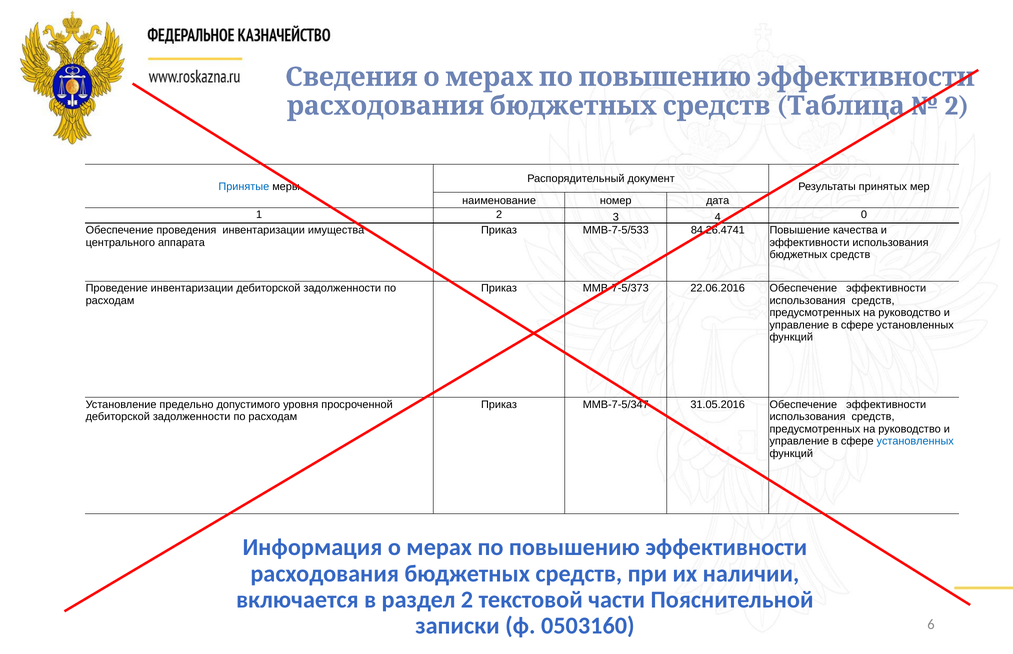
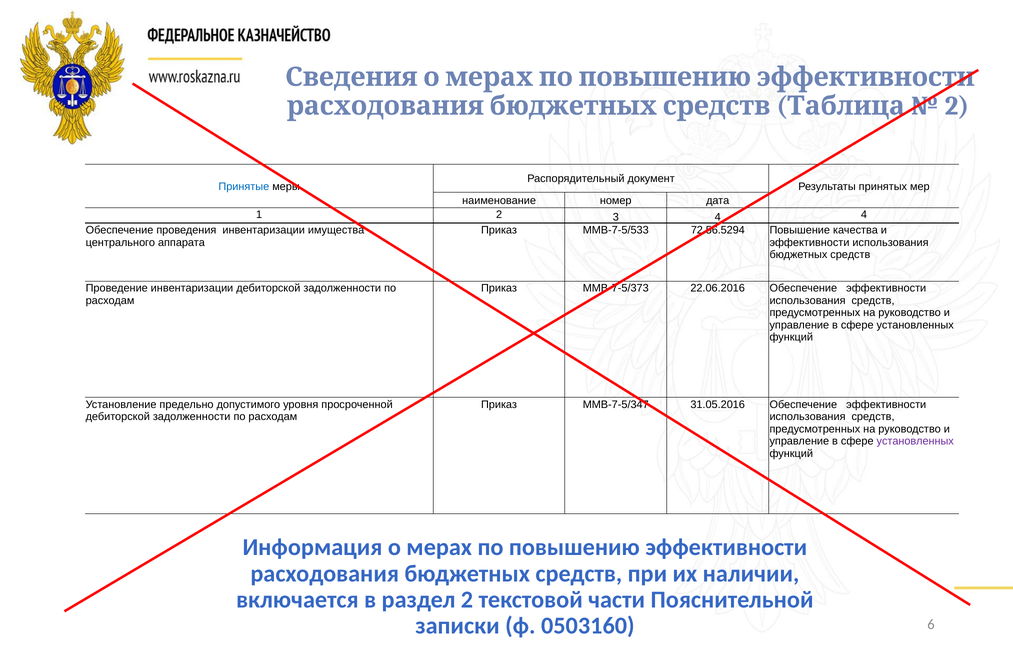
4 0: 0 -> 4
84.26.4741: 84.26.4741 -> 72.56.5294
установленных at (915, 441) colour: blue -> purple
